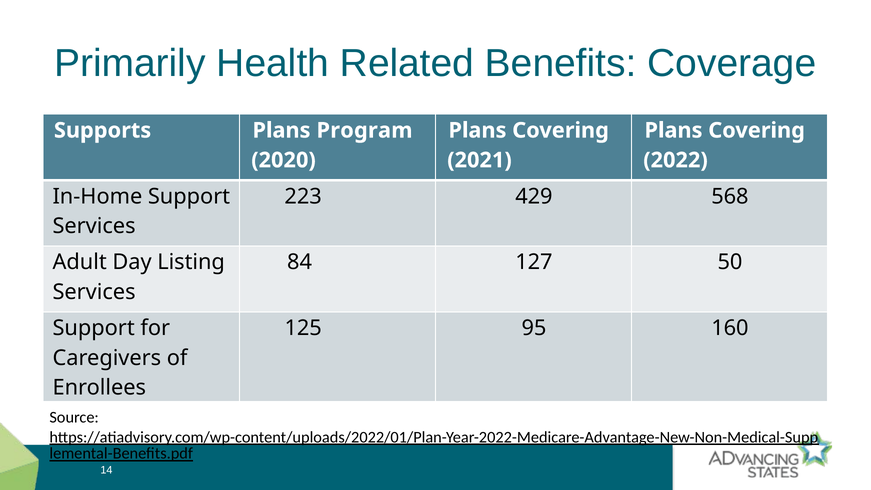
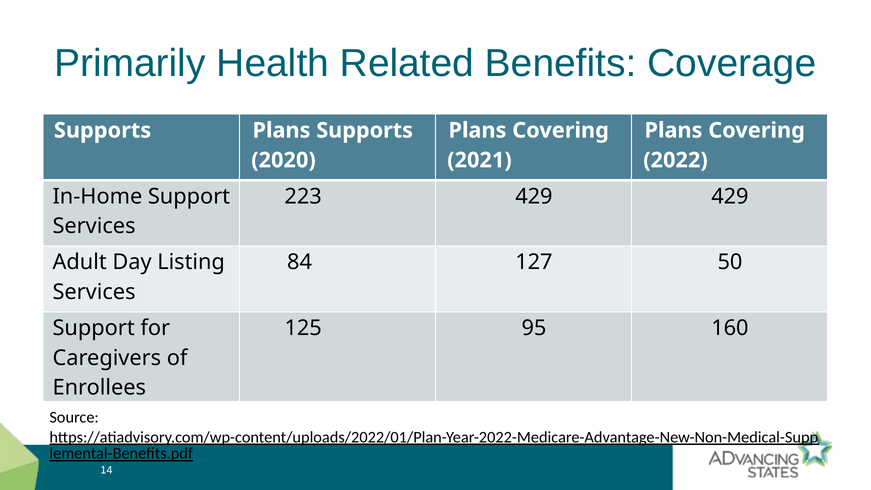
Plans Program: Program -> Supports
429 568: 568 -> 429
